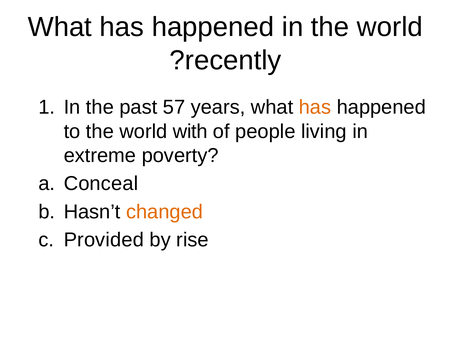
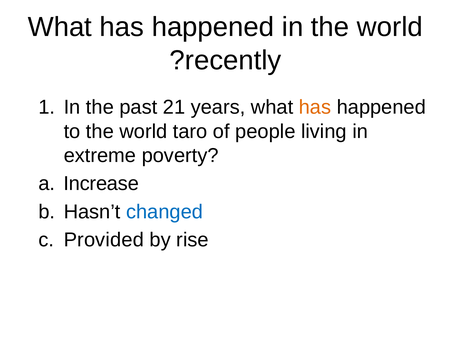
57: 57 -> 21
with: with -> taro
Conceal: Conceal -> Increase
changed colour: orange -> blue
